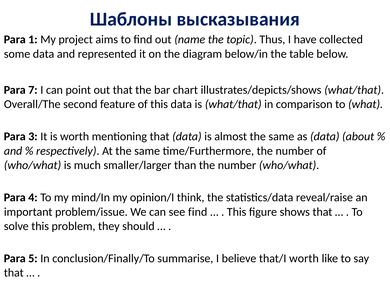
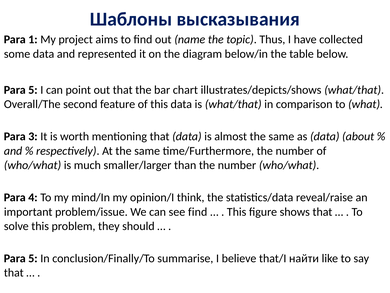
7 at (33, 90): 7 -> 5
that/I worth: worth -> найти
